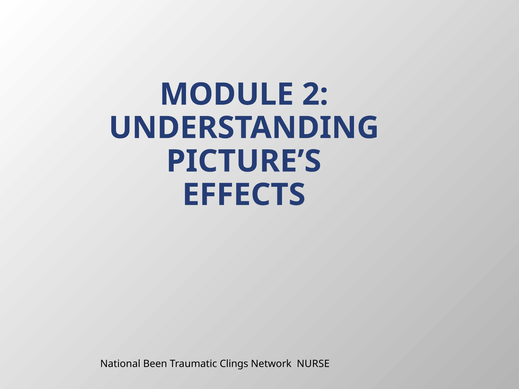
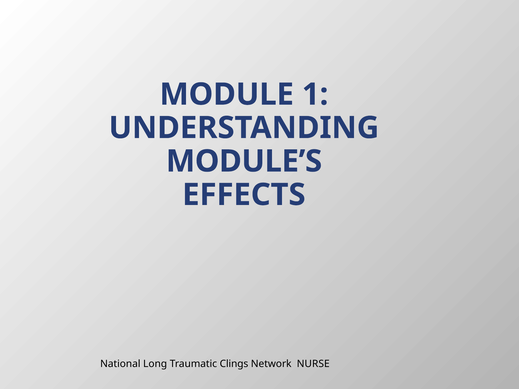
2: 2 -> 1
PICTURE’S: PICTURE’S -> MODULE’S
Been: Been -> Long
